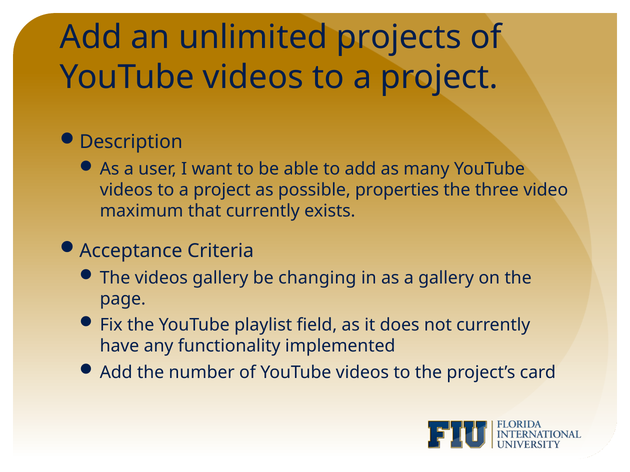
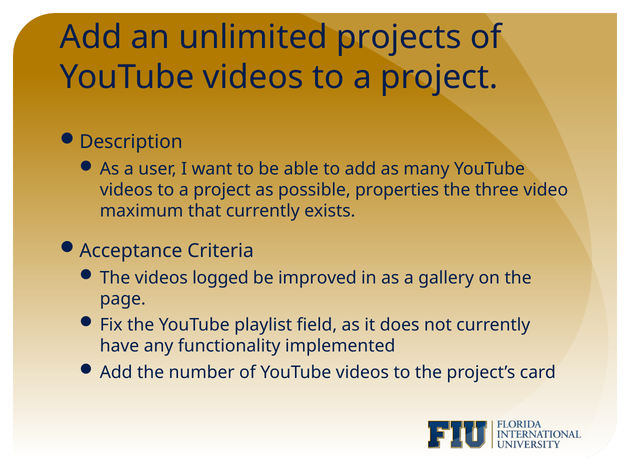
videos gallery: gallery -> logged
changing: changing -> improved
